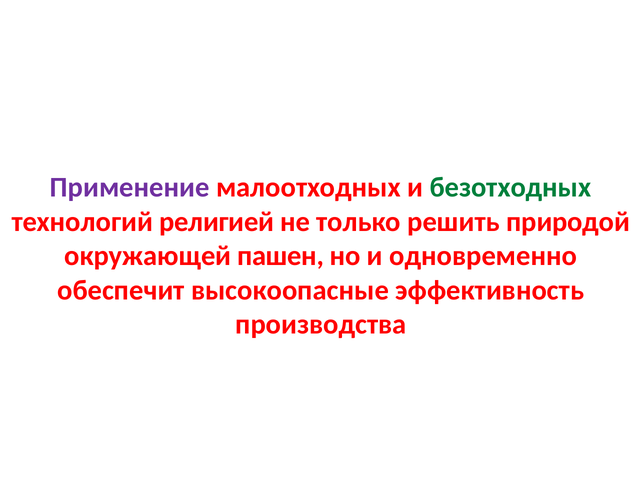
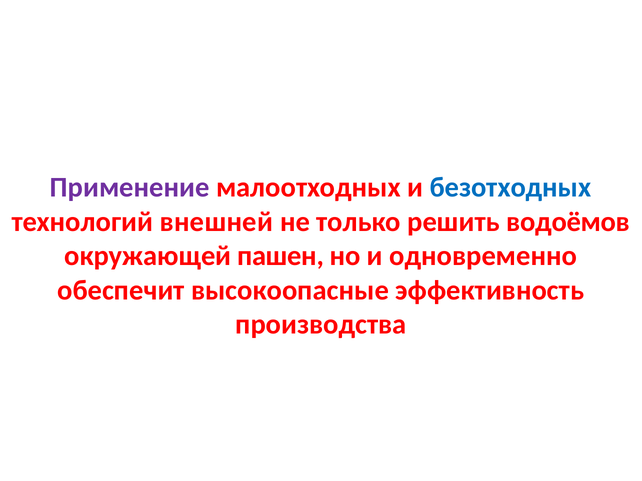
безотходных colour: green -> blue
религией: религией -> внешней
природой: природой -> водоёмов
